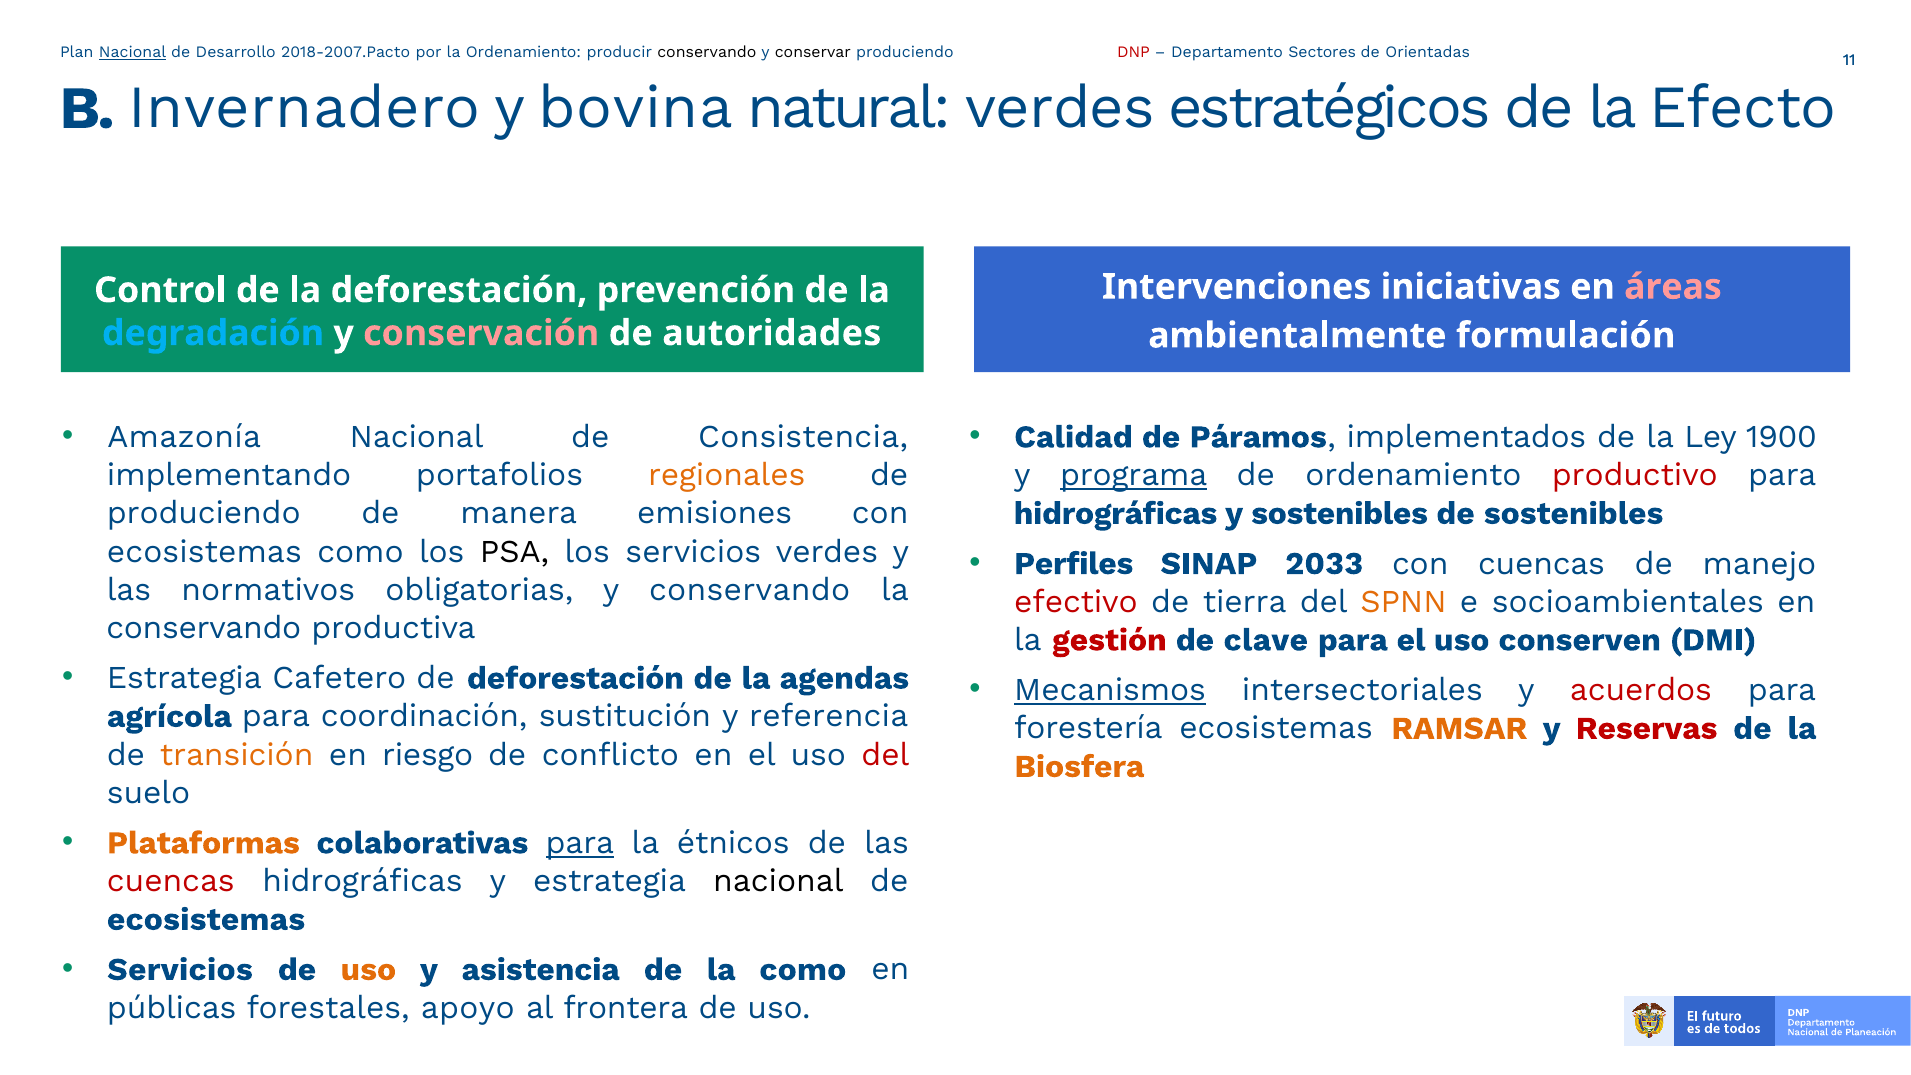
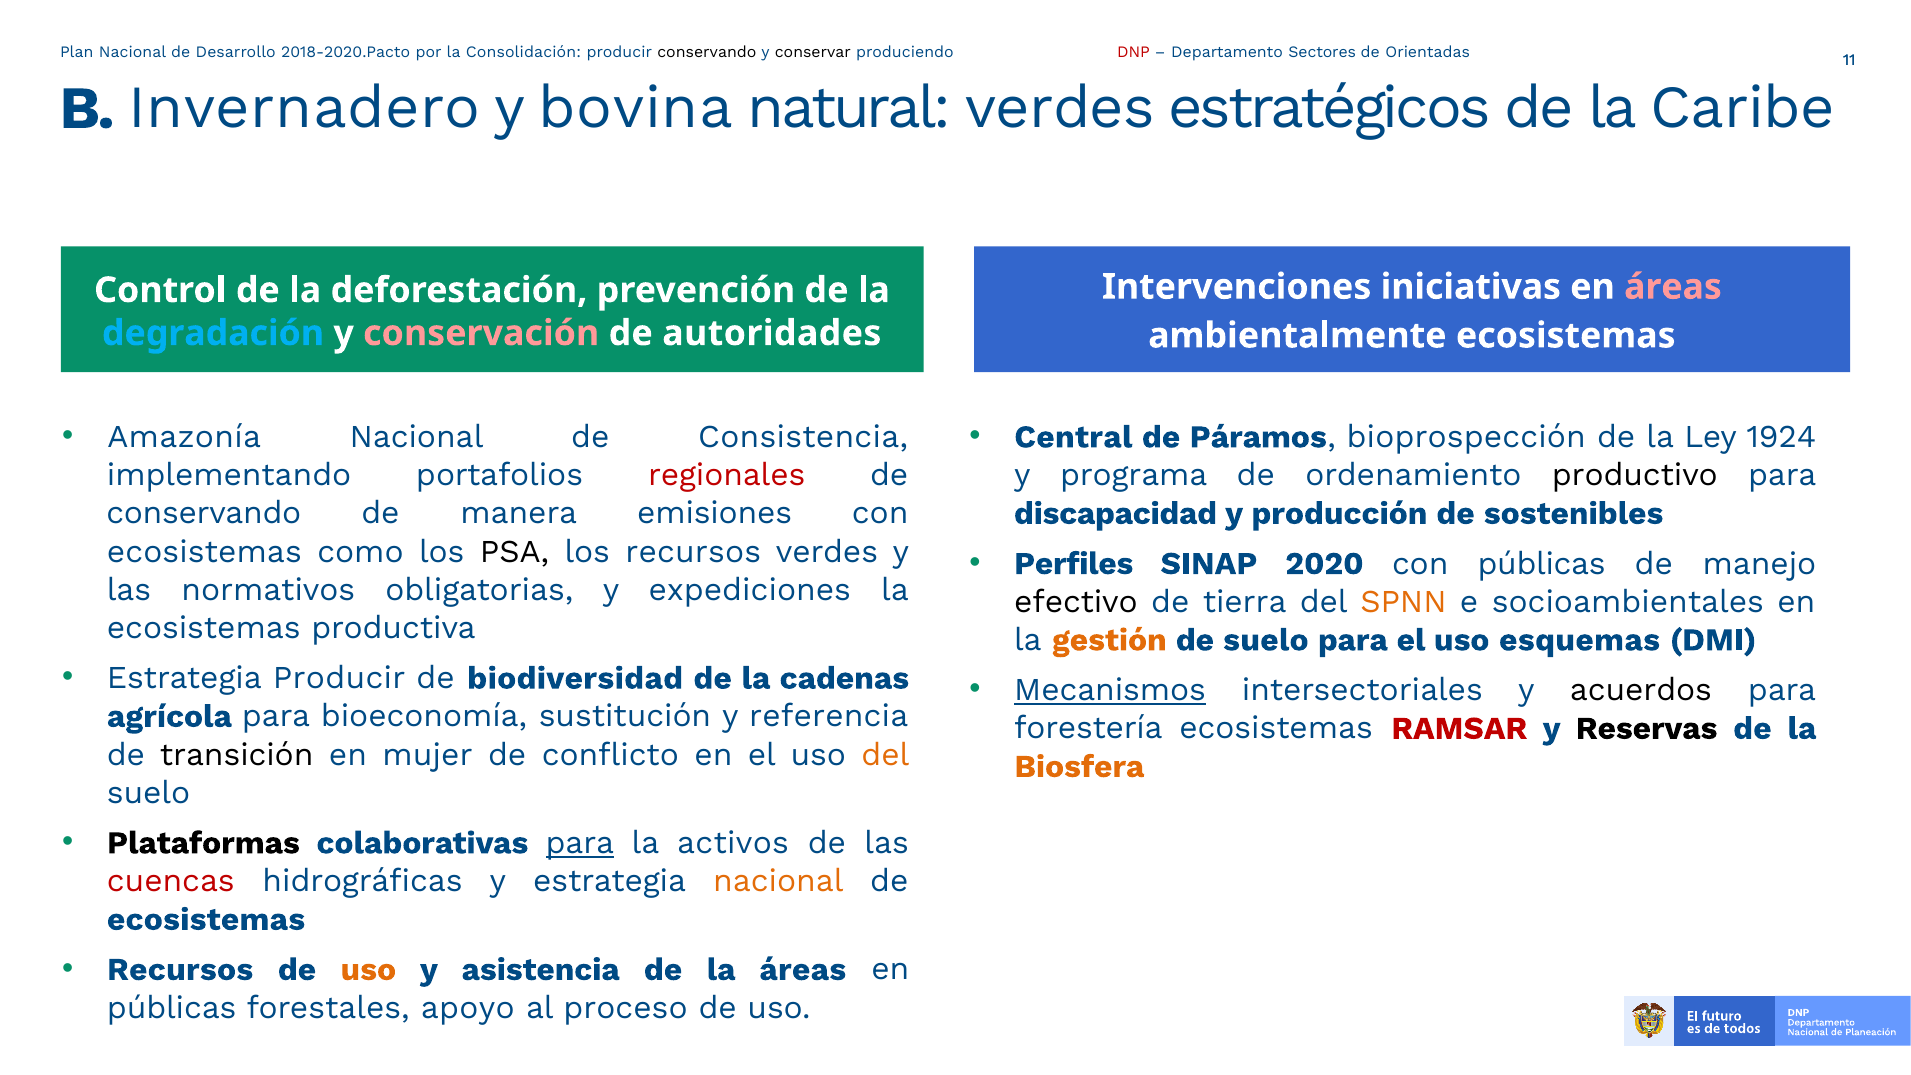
Nacional at (133, 53) underline: present -> none
2018-2007.Pacto: 2018-2007.Pacto -> 2018-2020.Pacto
la Ordenamiento: Ordenamiento -> Consolidación
Efecto: Efecto -> Caribe
ambientalmente formulación: formulación -> ecosistemas
Calidad: Calidad -> Central
implementados: implementados -> bioprospección
1900: 1900 -> 1924
regionales colour: orange -> red
programa underline: present -> none
productivo colour: red -> black
hidrográficas at (1116, 513): hidrográficas -> discapacidad
y sostenibles: sostenibles -> producción
produciendo at (204, 513): produciendo -> conservando
los servicios: servicios -> recursos
2033: 2033 -> 2020
con cuencas: cuencas -> públicas
y conservando: conservando -> expediciones
efectivo colour: red -> black
conservando at (204, 628): conservando -> ecosistemas
gestión colour: red -> orange
de clave: clave -> suelo
conserven: conserven -> esquemas
Estrategia Cafetero: Cafetero -> Producir
de deforestación: deforestación -> biodiversidad
agendas: agendas -> cadenas
acuerdos colour: red -> black
coordinación: coordinación -> bioeconomía
RAMSAR colour: orange -> red
Reservas colour: red -> black
transición colour: orange -> black
riesgo: riesgo -> mujer
del at (885, 754) colour: red -> orange
Plataformas colour: orange -> black
étnicos: étnicos -> activos
nacional at (778, 881) colour: black -> orange
Servicios at (180, 969): Servicios -> Recursos
la como: como -> áreas
frontera: frontera -> proceso
